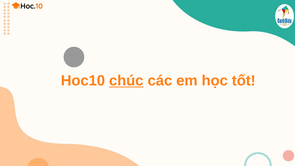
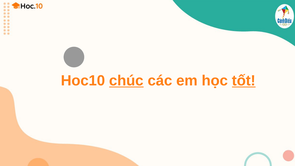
tốt underline: none -> present
